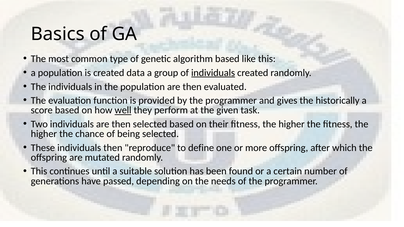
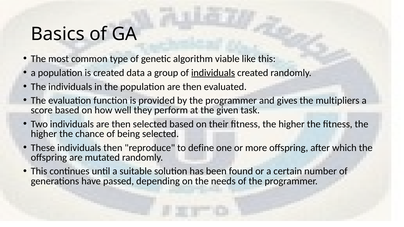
algorithm based: based -> viable
historically: historically -> multipliers
well underline: present -> none
